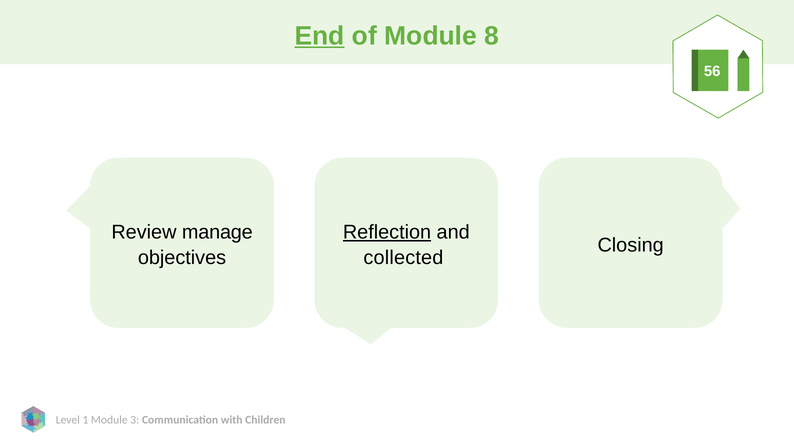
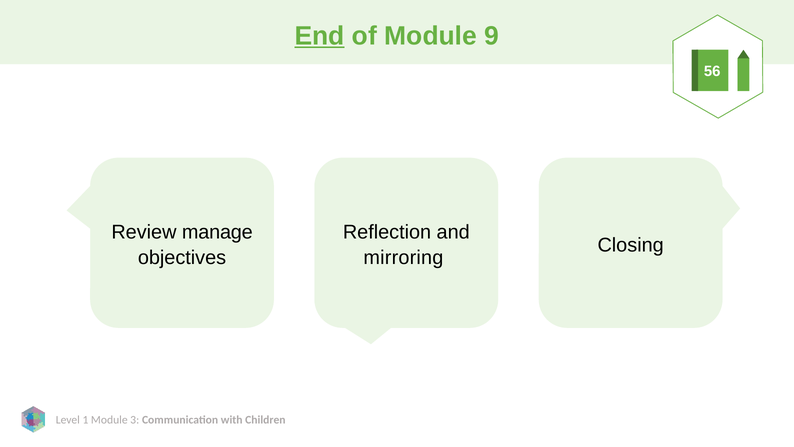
8: 8 -> 9
Reflection underline: present -> none
collected: collected -> mirroring
